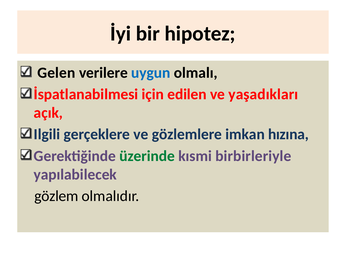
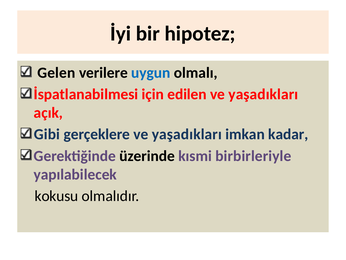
Ilgili: Ilgili -> Gibi
gerçeklere ve gözlemlere: gözlemlere -> yaşadıkları
hızına: hızına -> kadar
üzerinde colour: green -> black
gözlem: gözlem -> kokusu
